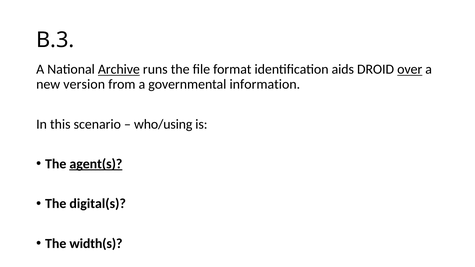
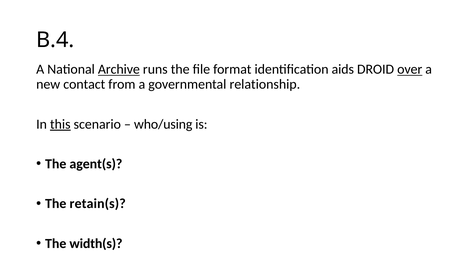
B.3: B.3 -> B.4
version: version -> contact
information: information -> relationship
this underline: none -> present
agent(s underline: present -> none
digital(s: digital(s -> retain(s
